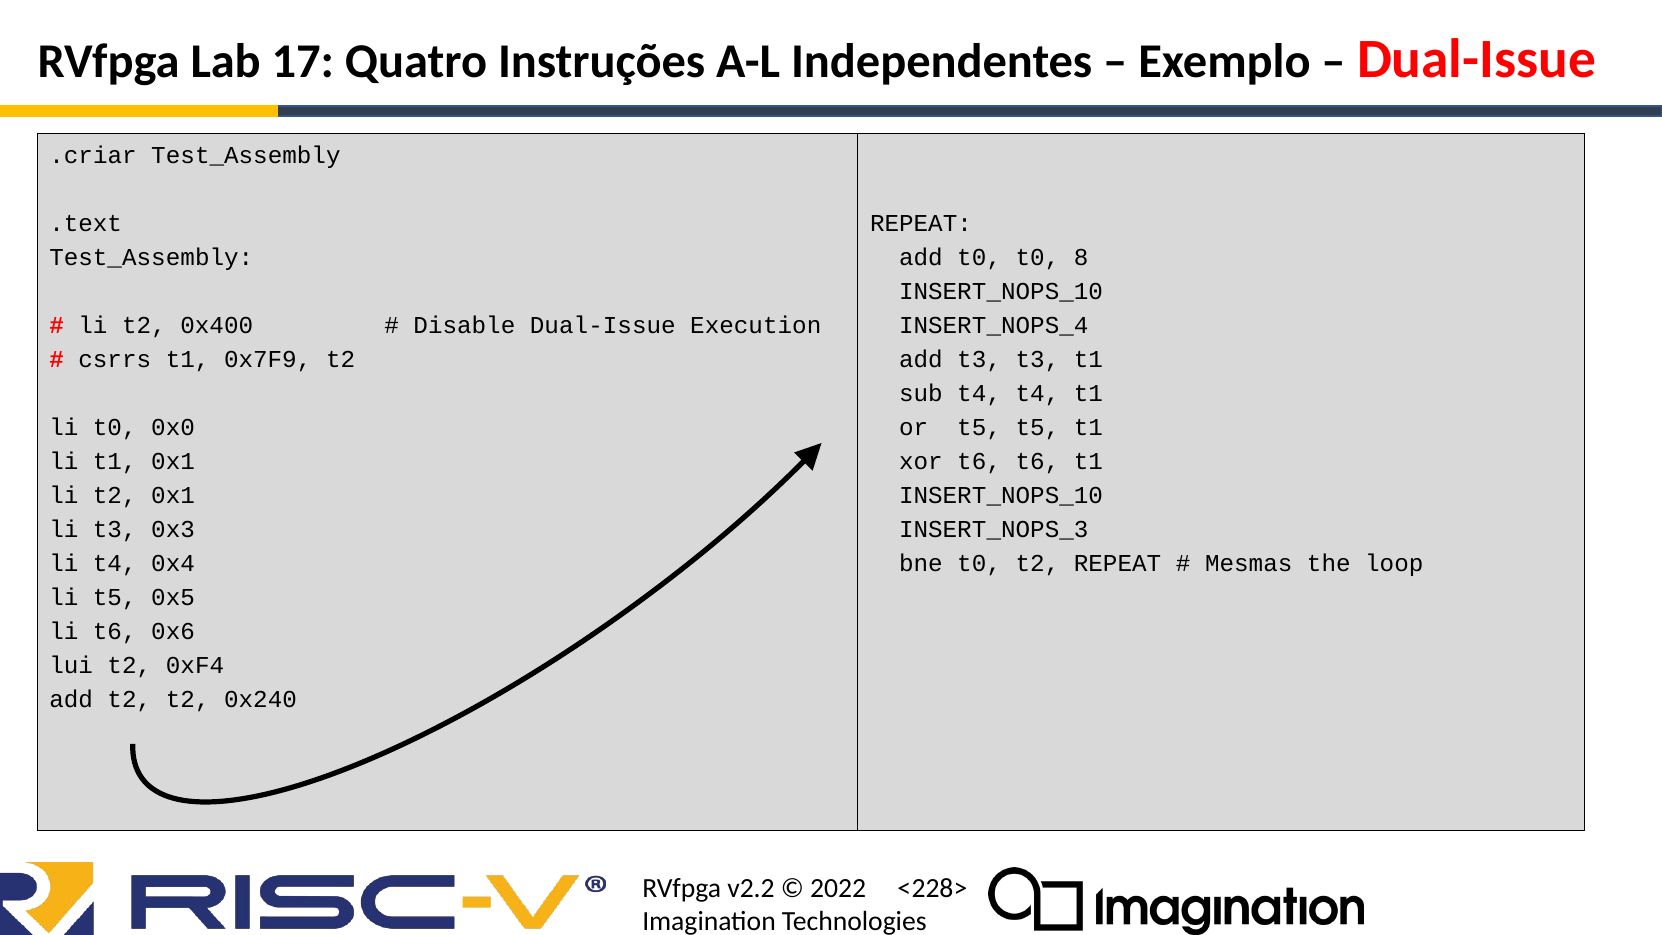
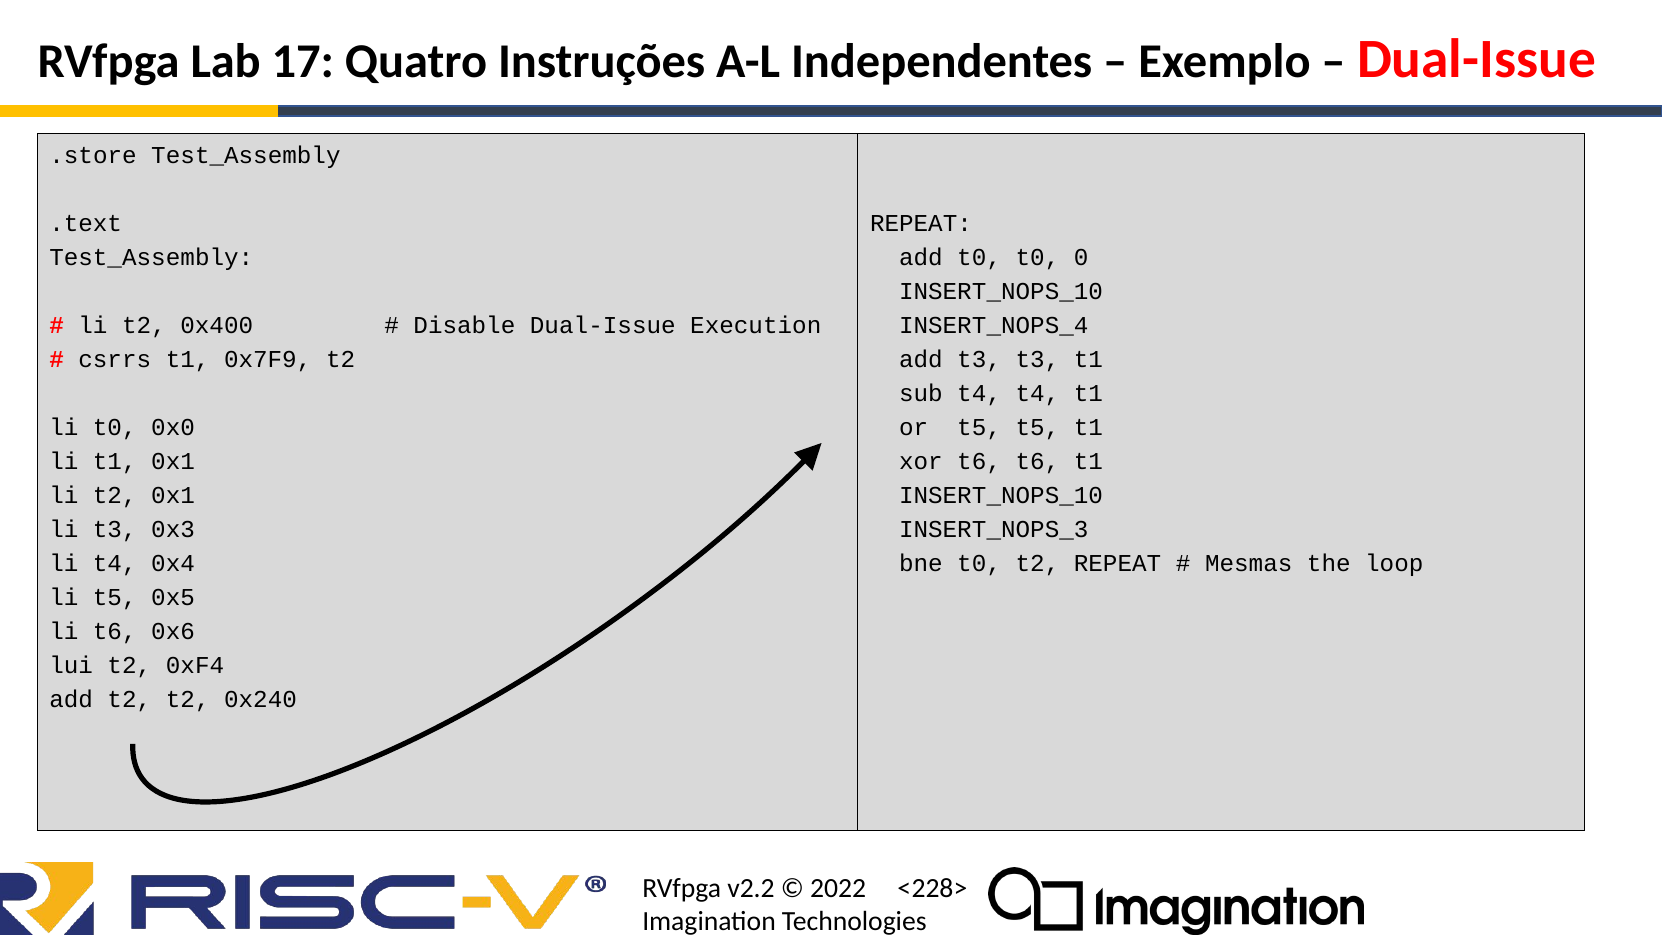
.criar: .criar -> .store
8: 8 -> 0
